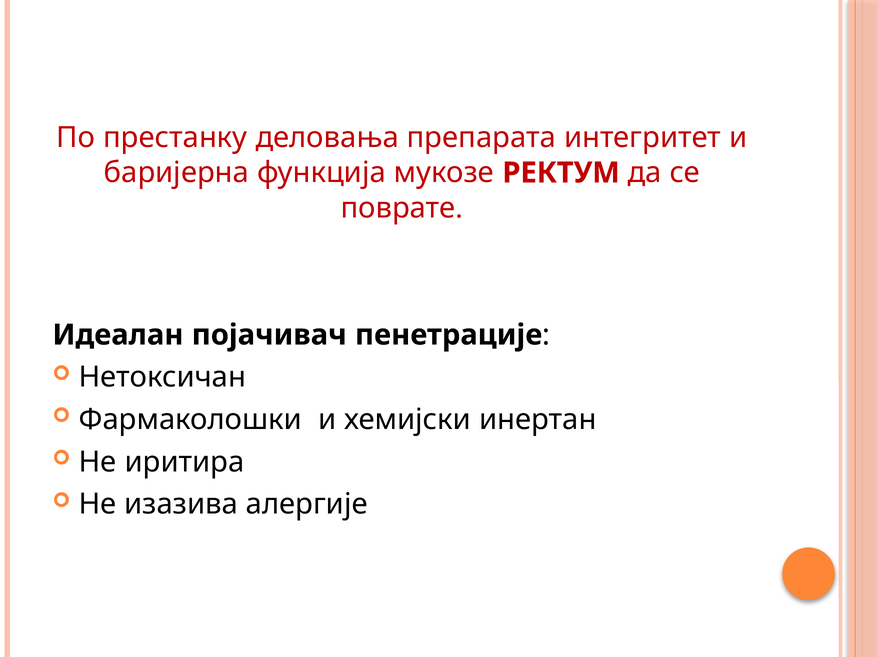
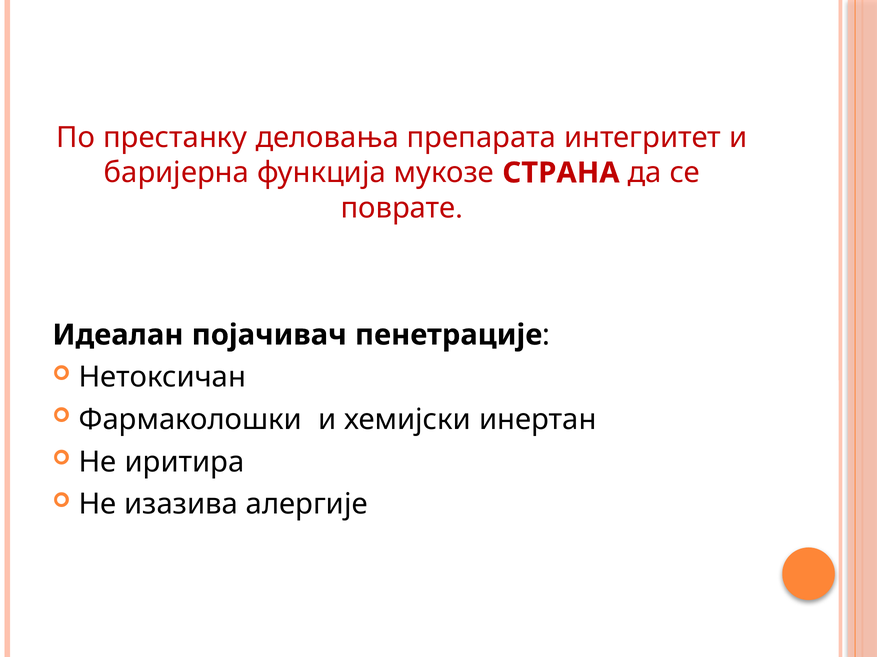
РЕКТУМ: РЕКТУМ -> СТРАНА
